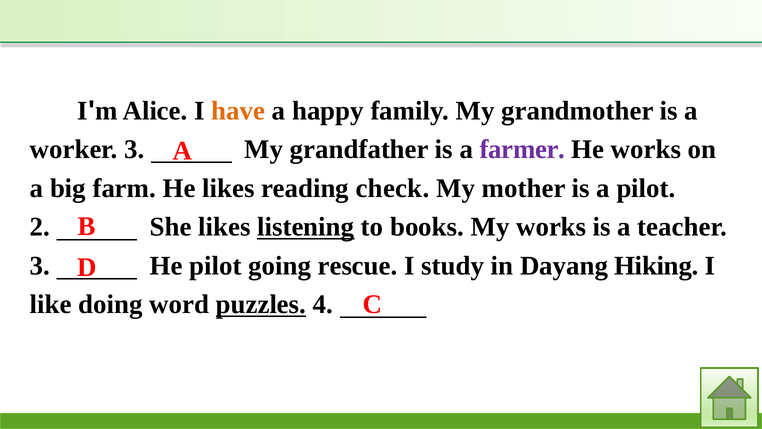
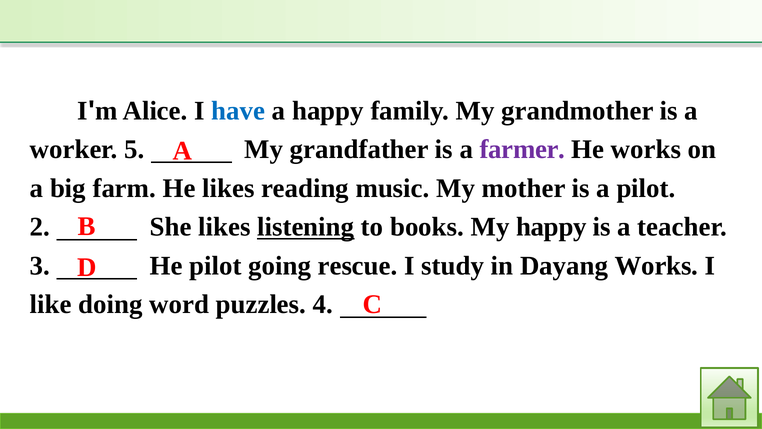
have colour: orange -> blue
worker 3: 3 -> 5
check: check -> music
My works: works -> happy
Dayang Hiking: Hiking -> Works
puzzles underline: present -> none
